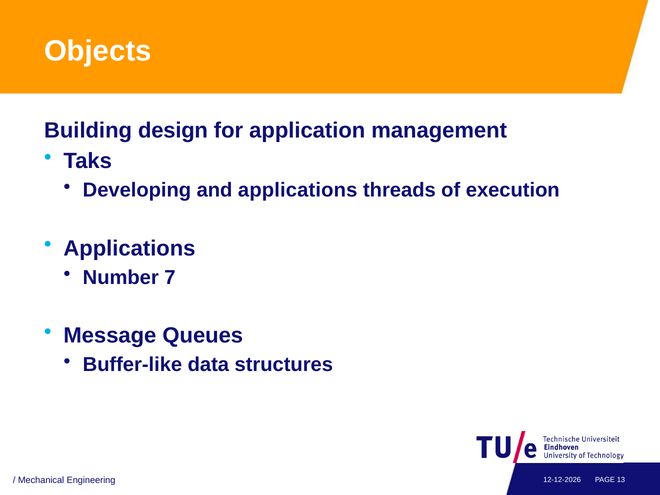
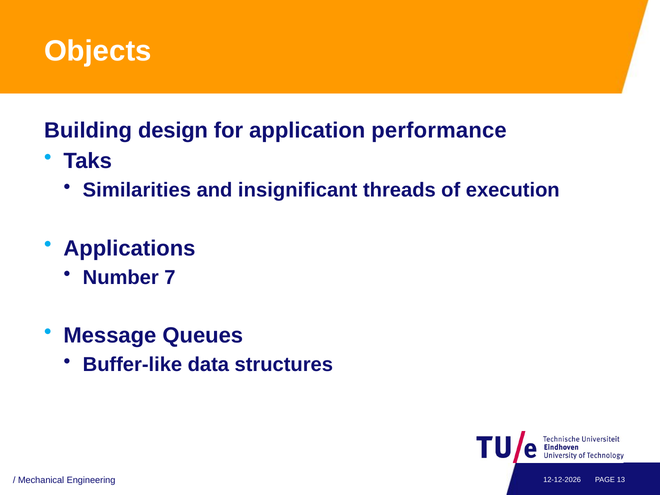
management: management -> performance
Developing: Developing -> Similarities
and applications: applications -> insignificant
